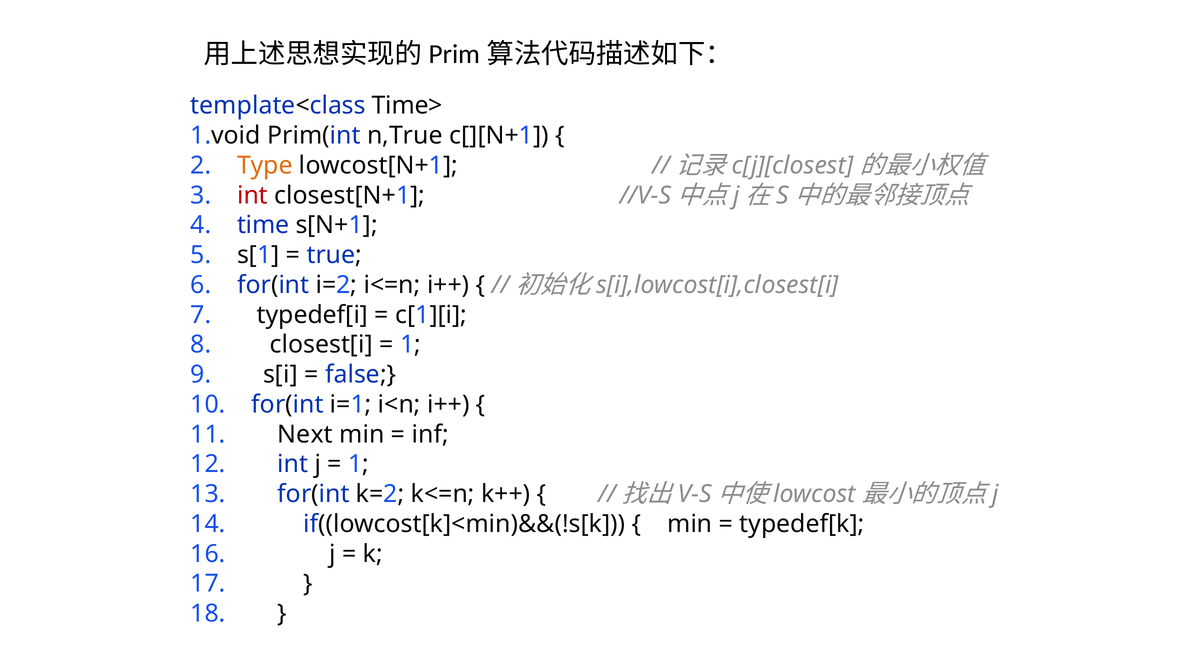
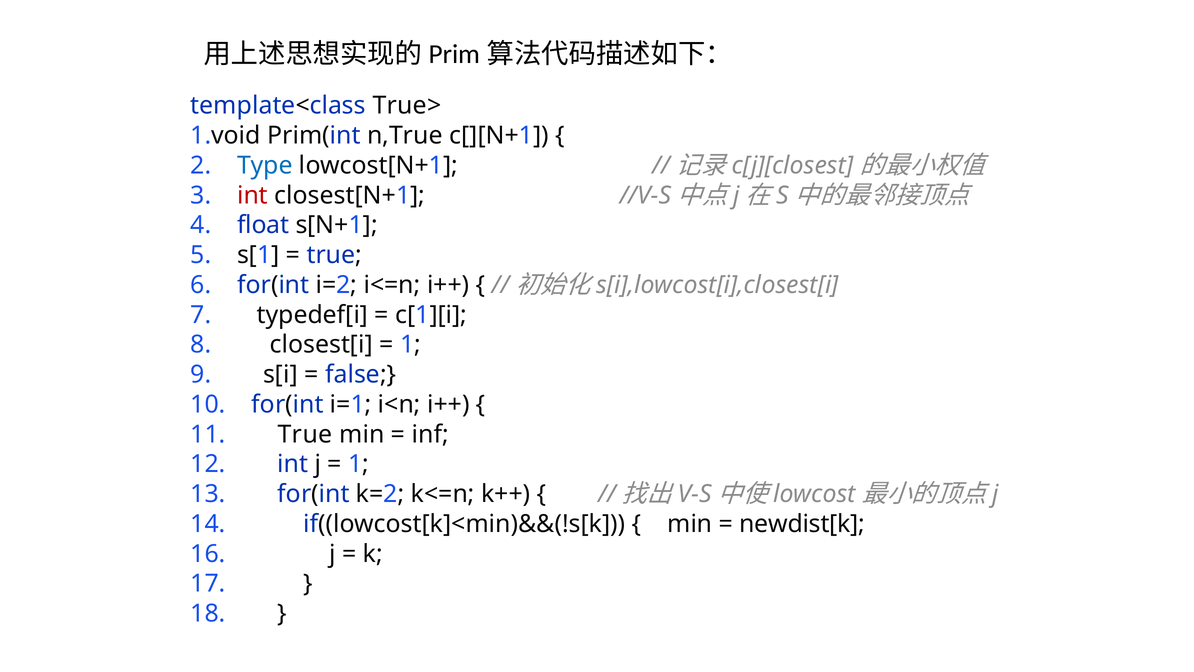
Time>: Time> -> True>
Type colour: orange -> blue
time: time -> float
11 Next: Next -> True
typedef[k: typedef[k -> newdist[k
